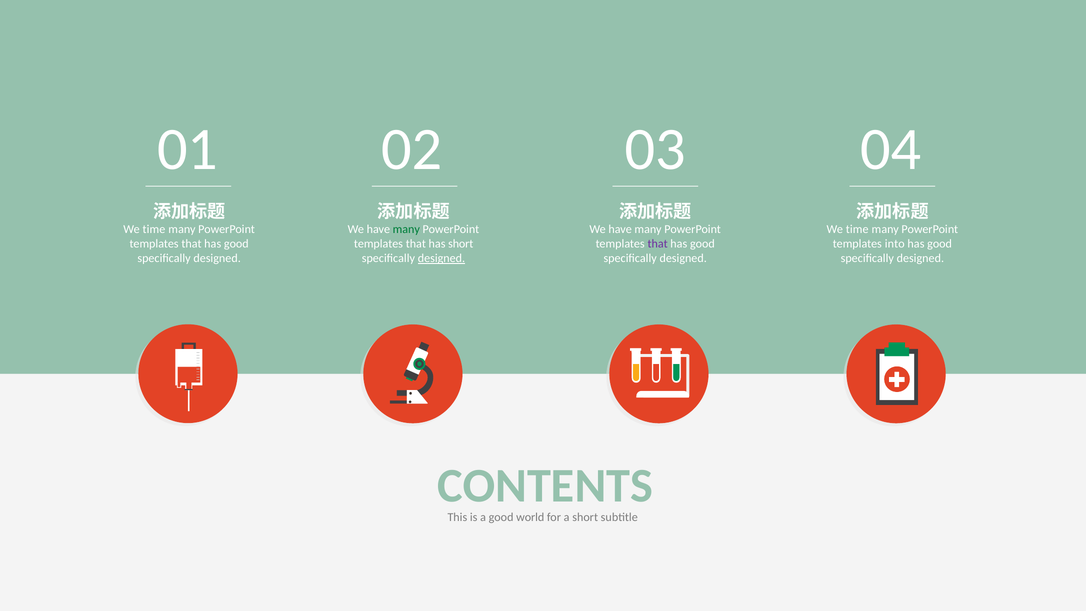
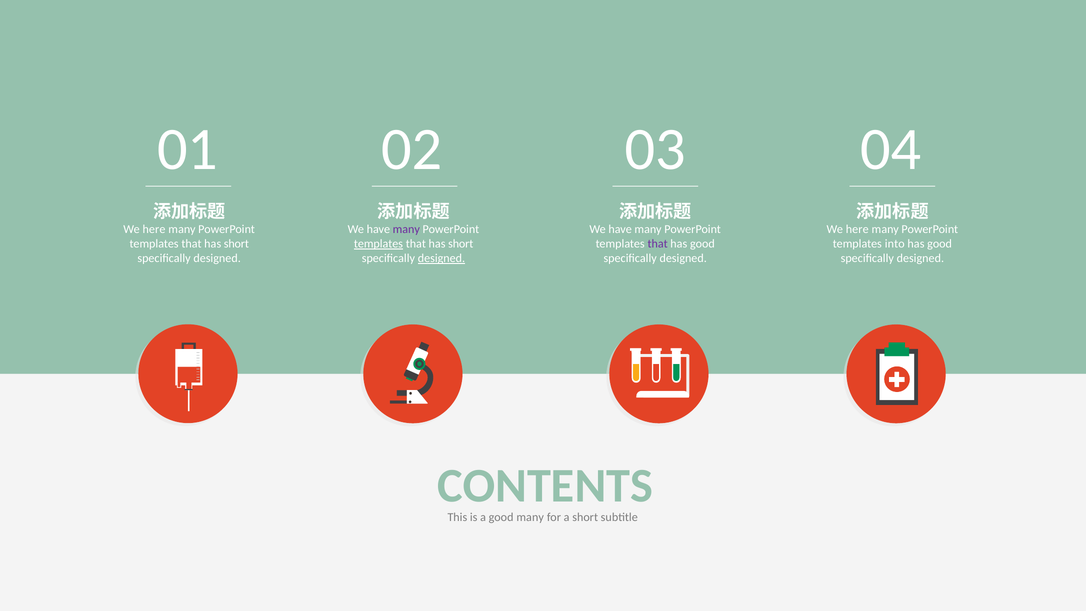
time at (154, 229): time -> here
many at (406, 229) colour: green -> purple
time at (857, 229): time -> here
good at (236, 244): good -> short
templates at (378, 244) underline: none -> present
good world: world -> many
